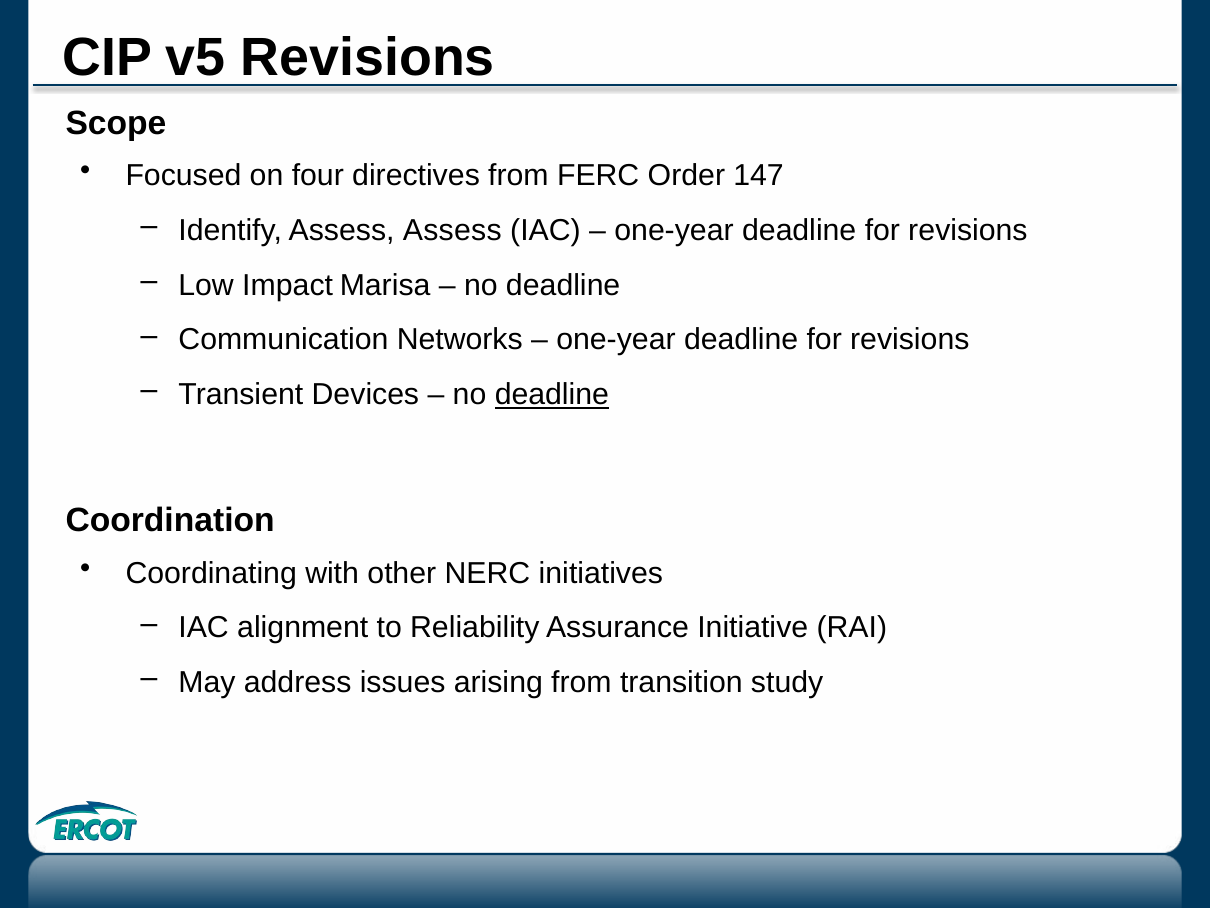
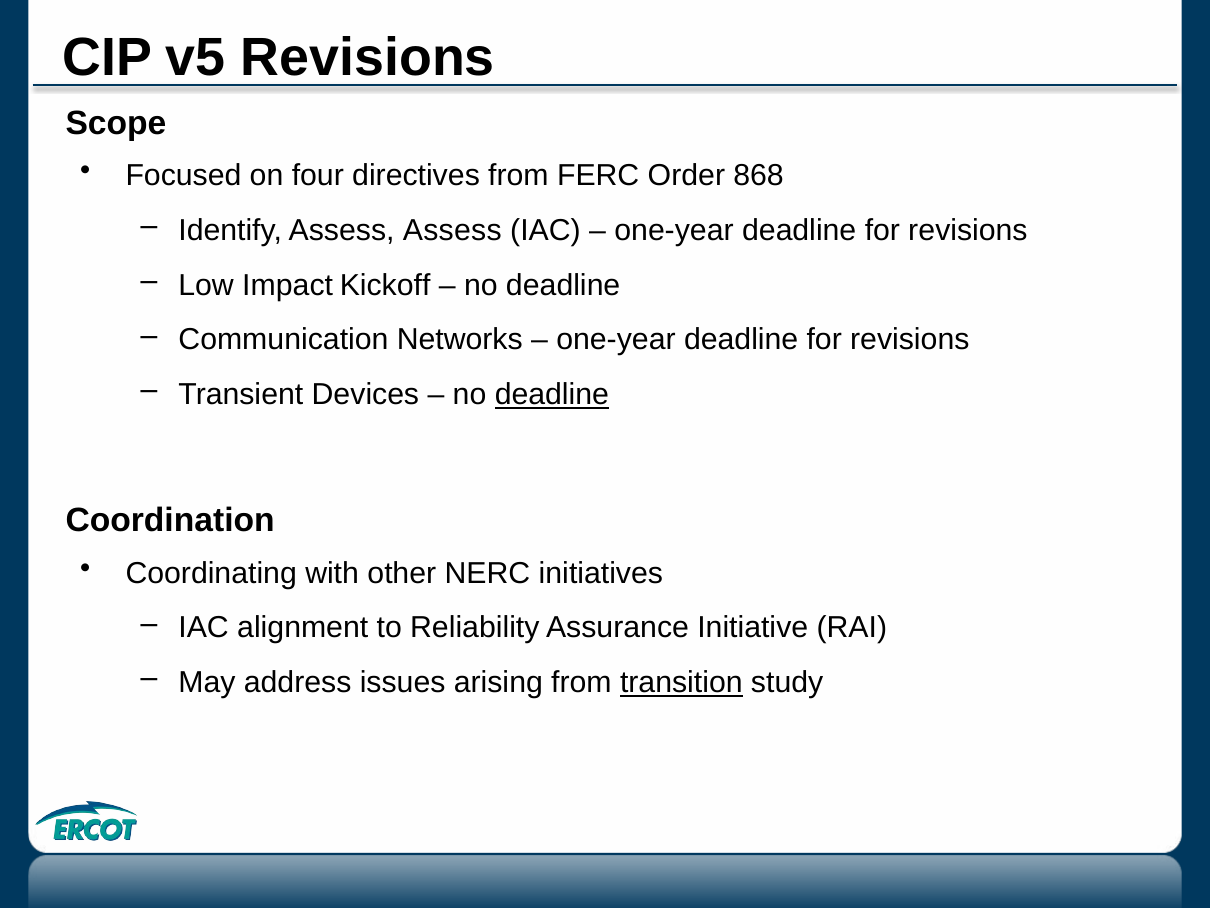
147: 147 -> 868
Marisa: Marisa -> Kickoff
transition underline: none -> present
